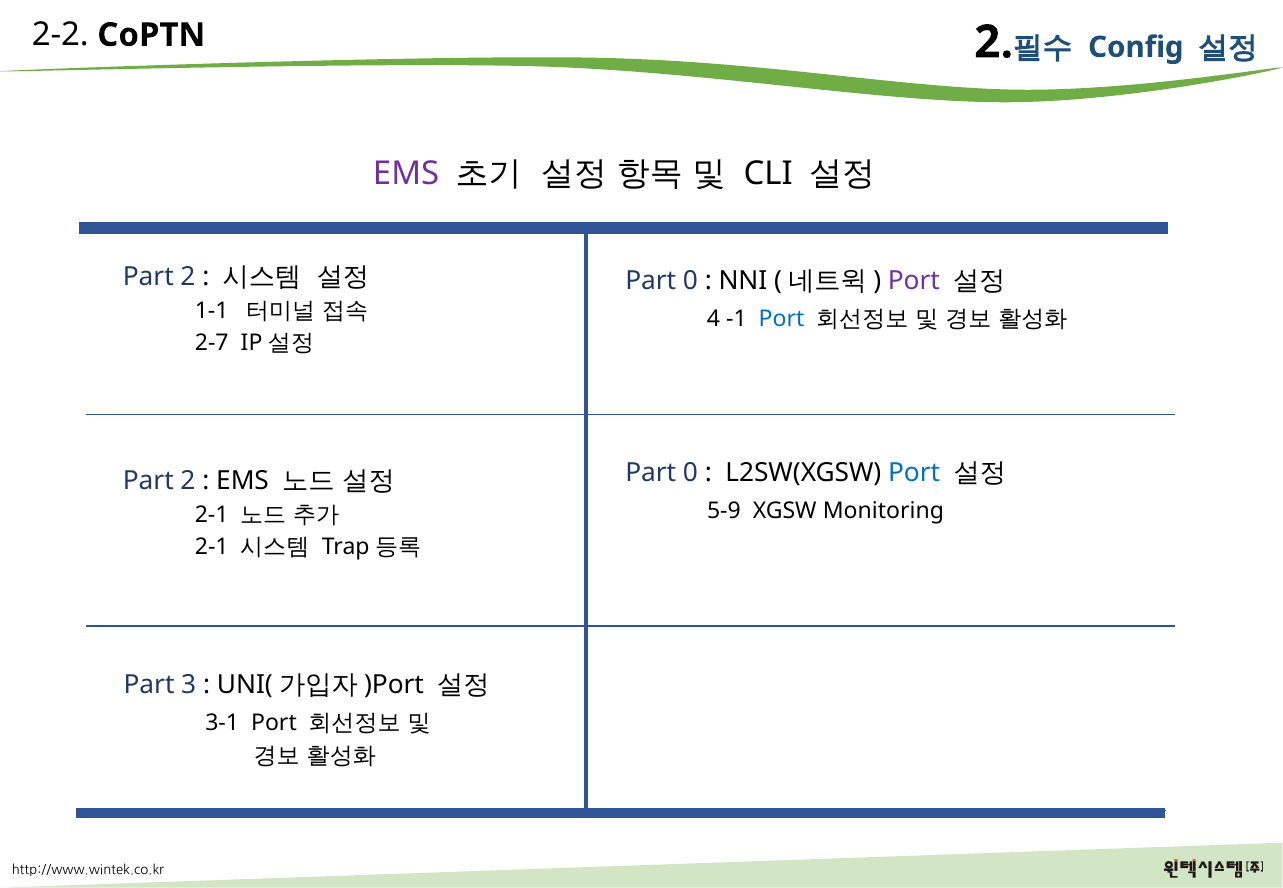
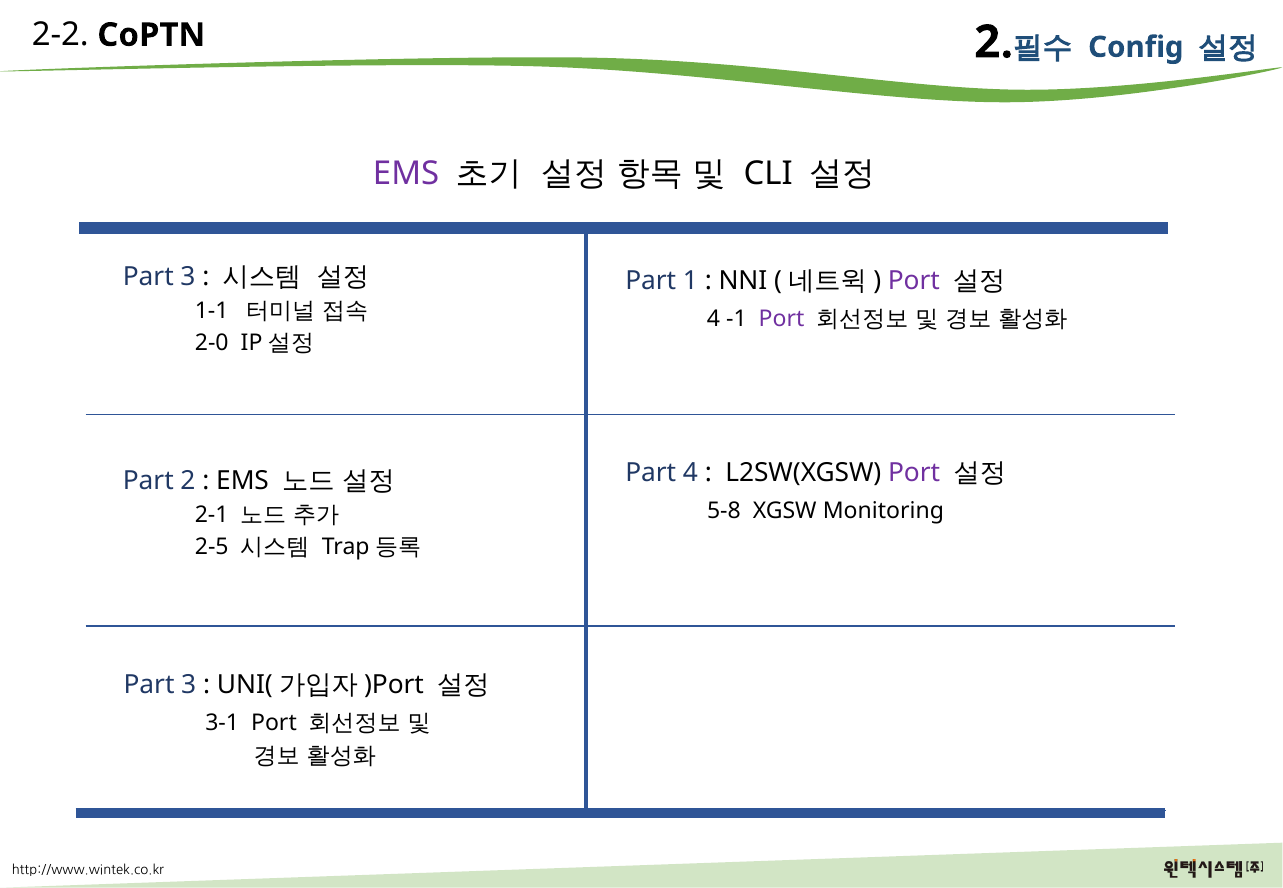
2 at (188, 277): 2 -> 3
0 at (690, 281): 0 -> 1
Port at (781, 319) colour: blue -> purple
2-7: 2-7 -> 2-0
0 at (690, 473): 0 -> 4
Port at (914, 473) colour: blue -> purple
5-9: 5-9 -> 5-8
2-1 at (212, 547): 2-1 -> 2-5
